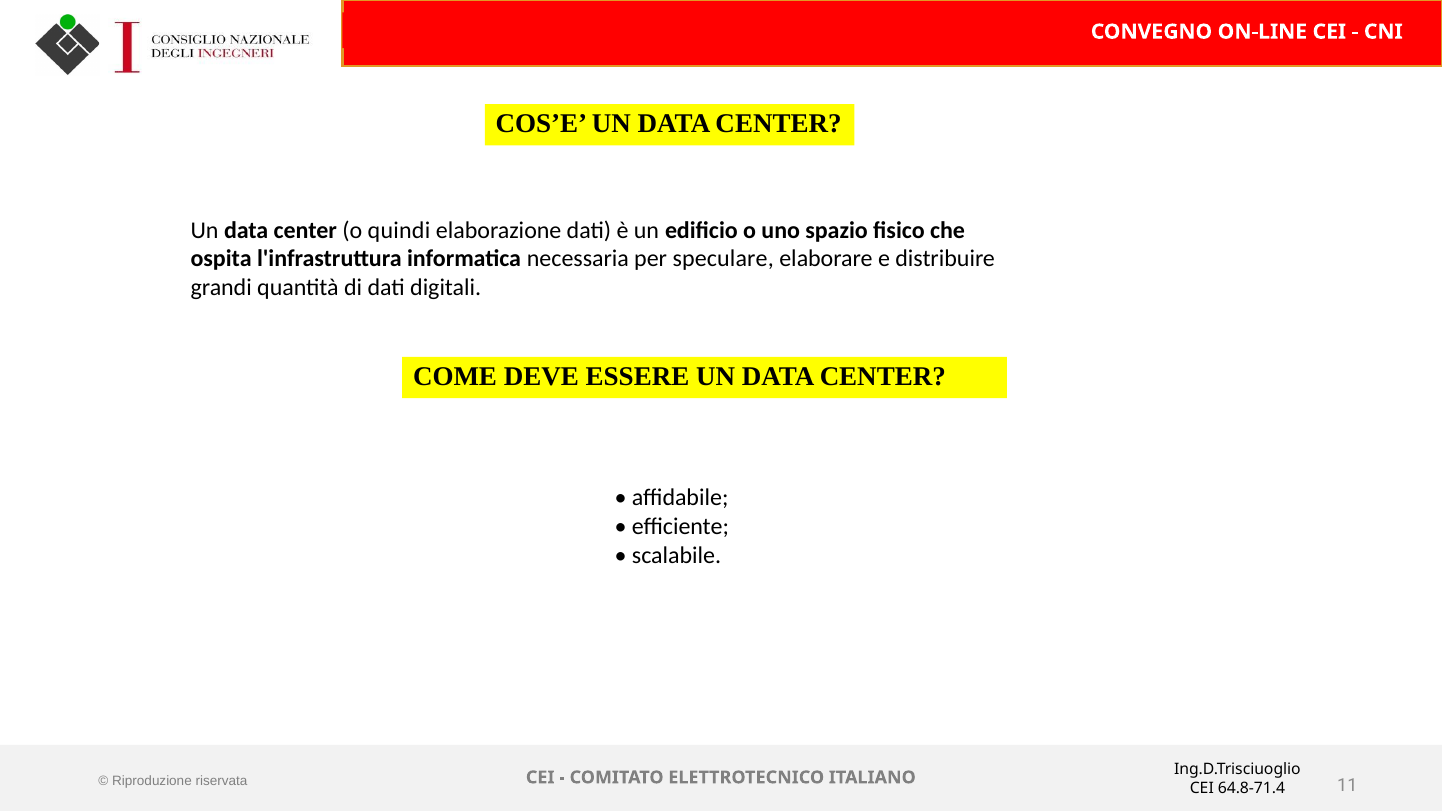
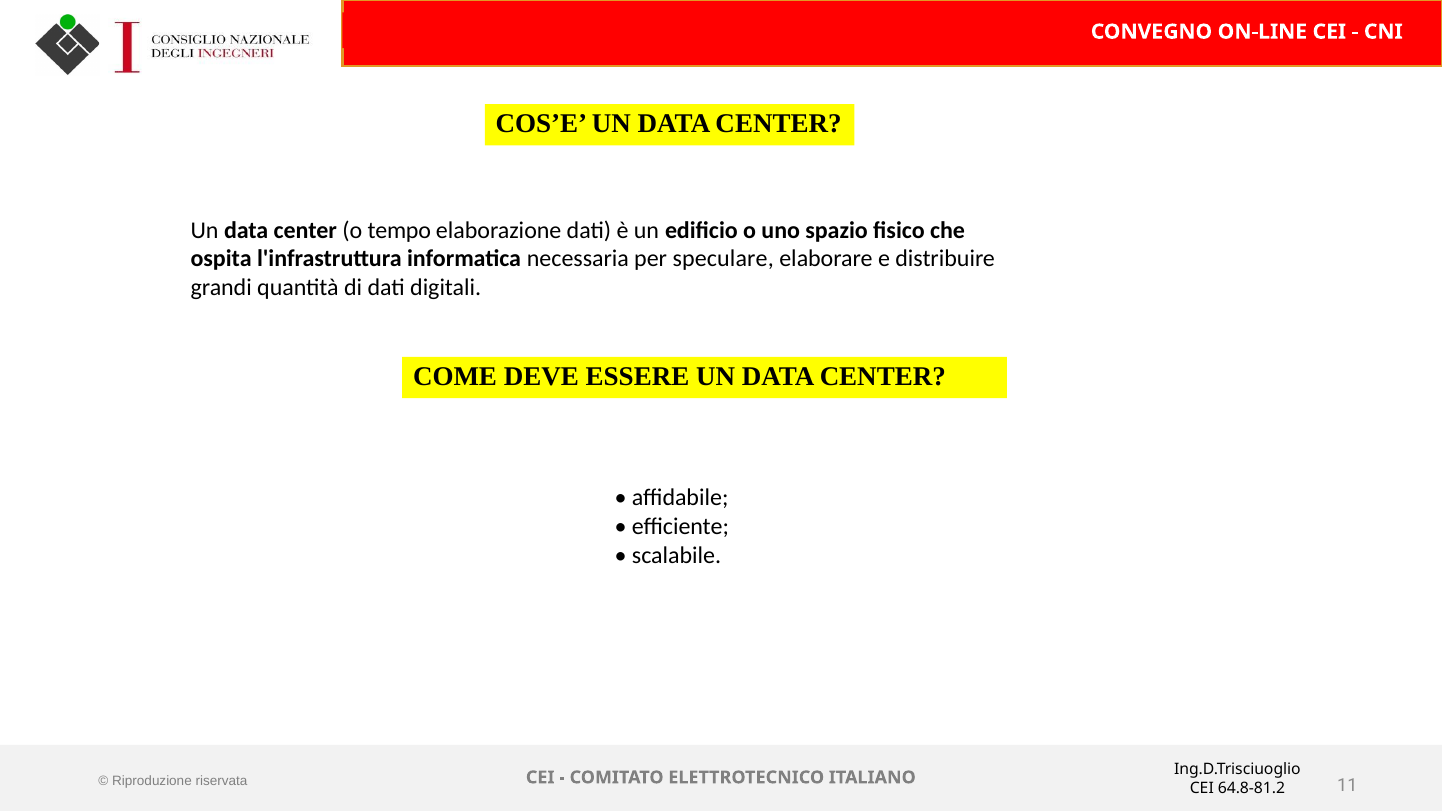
quindi: quindi -> tempo
64.8-71.4: 64.8-71.4 -> 64.8-81.2
